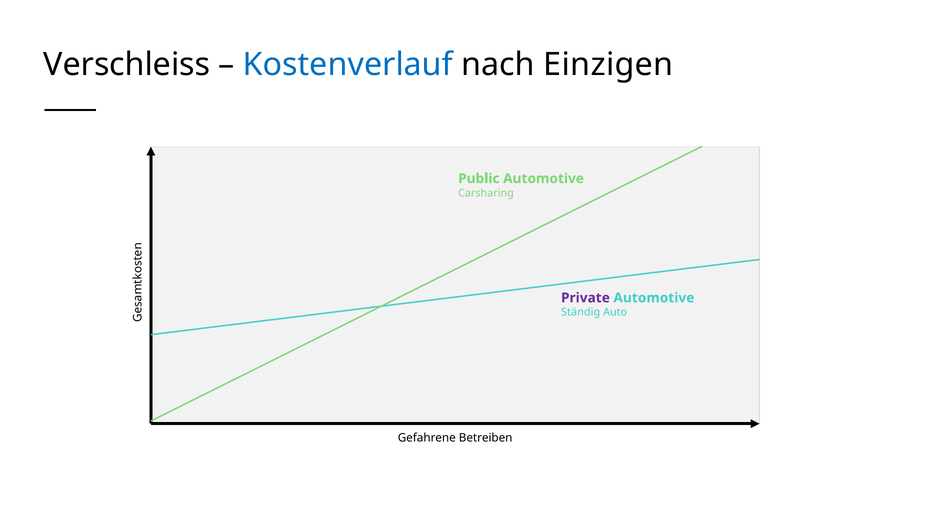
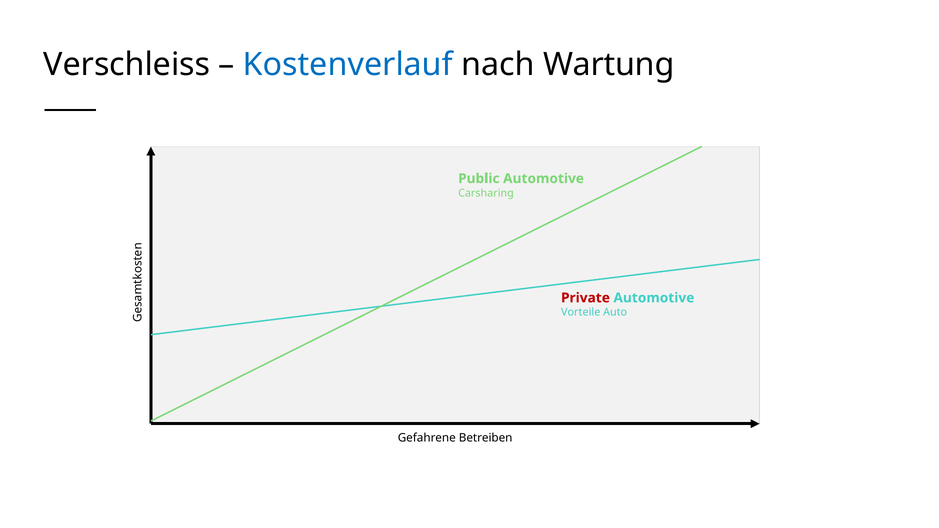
Einzigen: Einzigen -> Wartung
Private colour: purple -> red
Ständig: Ständig -> Vorteile
